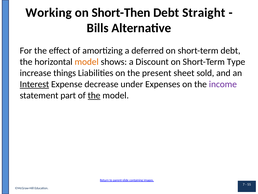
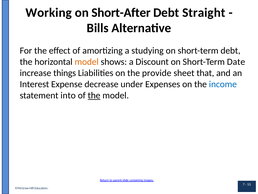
Short-Then: Short-Then -> Short-After
deferred: deferred -> studying
Type: Type -> Date
present: present -> provide
sold: sold -> that
Interest underline: present -> none
income colour: purple -> blue
part: part -> into
